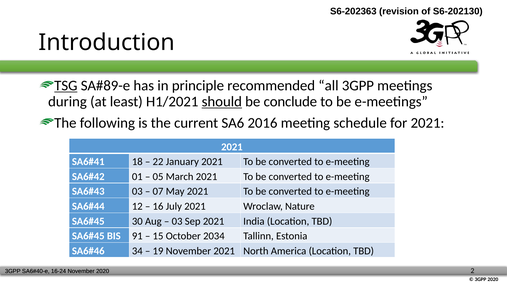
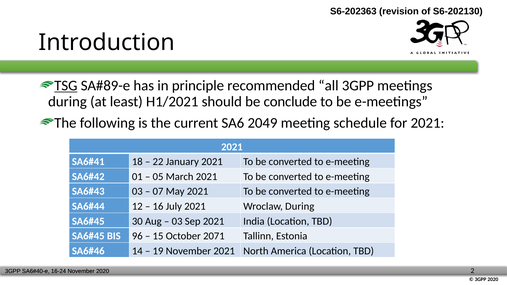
should underline: present -> none
2016: 2016 -> 2049
Wroclaw Nature: Nature -> During
91: 91 -> 96
2034: 2034 -> 2071
34: 34 -> 14
